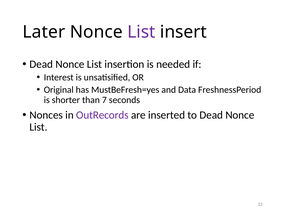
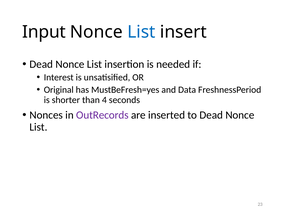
Later: Later -> Input
List at (141, 32) colour: purple -> blue
7: 7 -> 4
